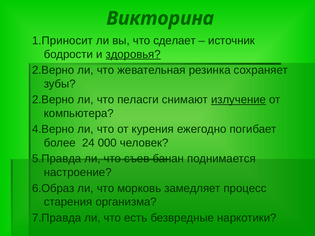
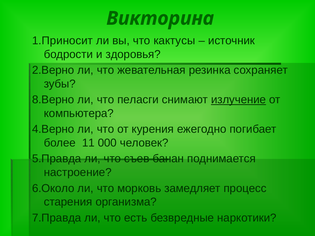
сделает: сделает -> кактусы
здоровья underline: present -> none
2.Верно at (53, 100): 2.Верно -> 8.Верно
24: 24 -> 11
6.Образ: 6.Образ -> 6.Около
